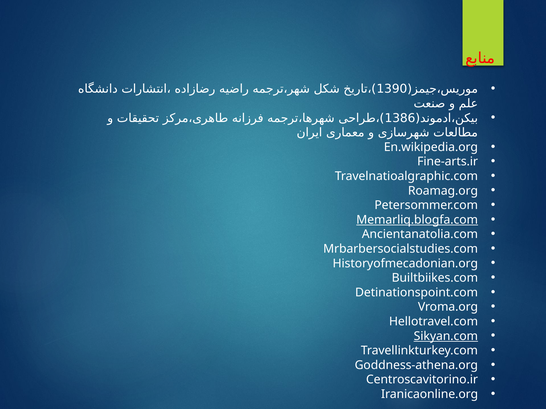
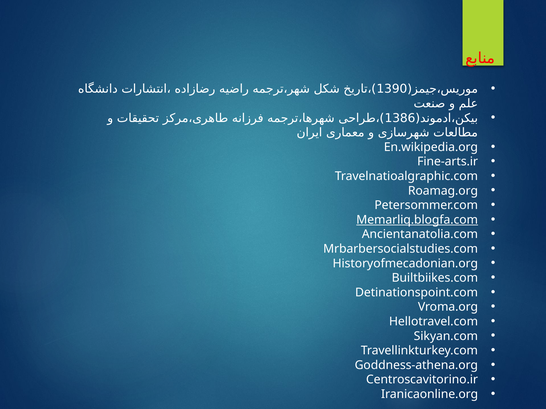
Sikyan.com underline: present -> none
